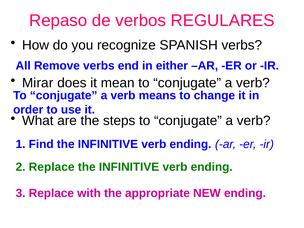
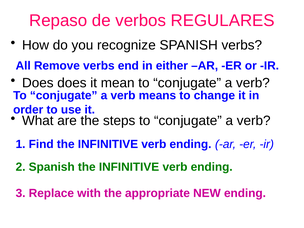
Mirar at (38, 83): Mirar -> Does
2 Replace: Replace -> Spanish
